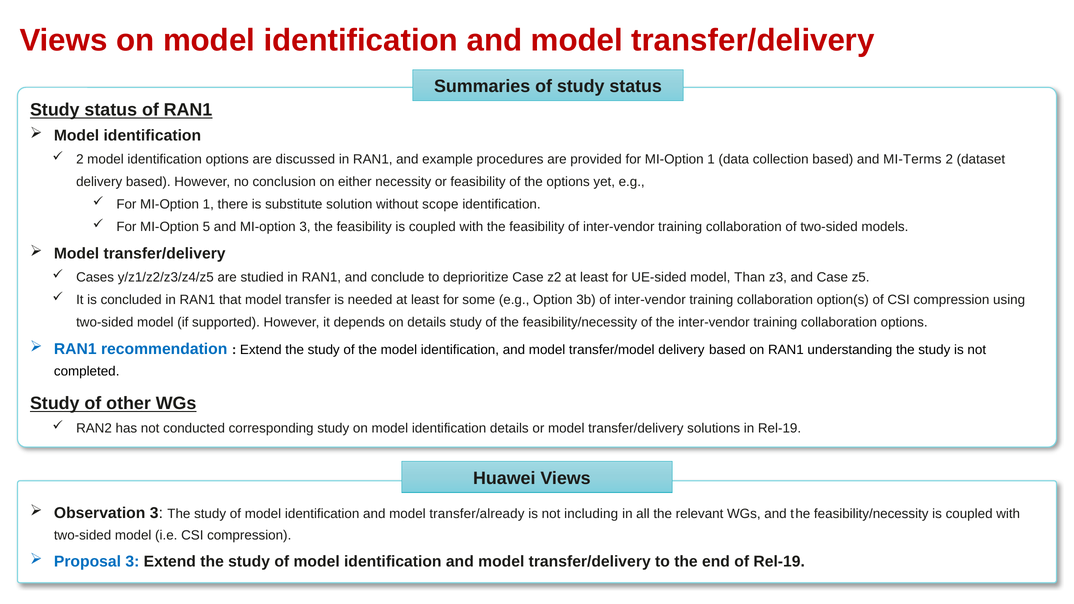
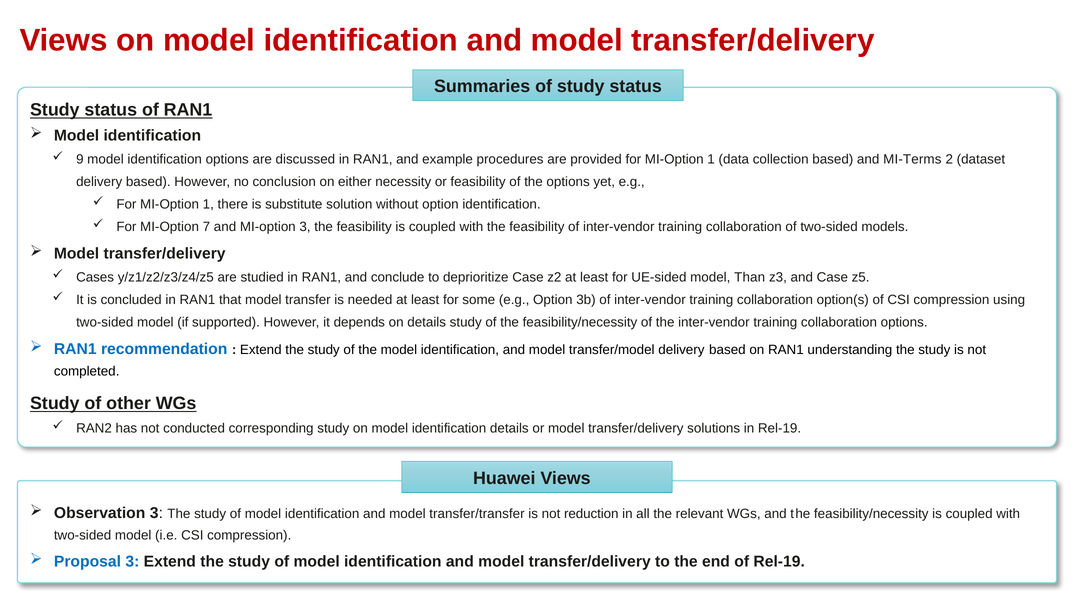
2 at (80, 159): 2 -> 9
without scope: scope -> option
5: 5 -> 7
transfer/already: transfer/already -> transfer/transfer
including: including -> reduction
